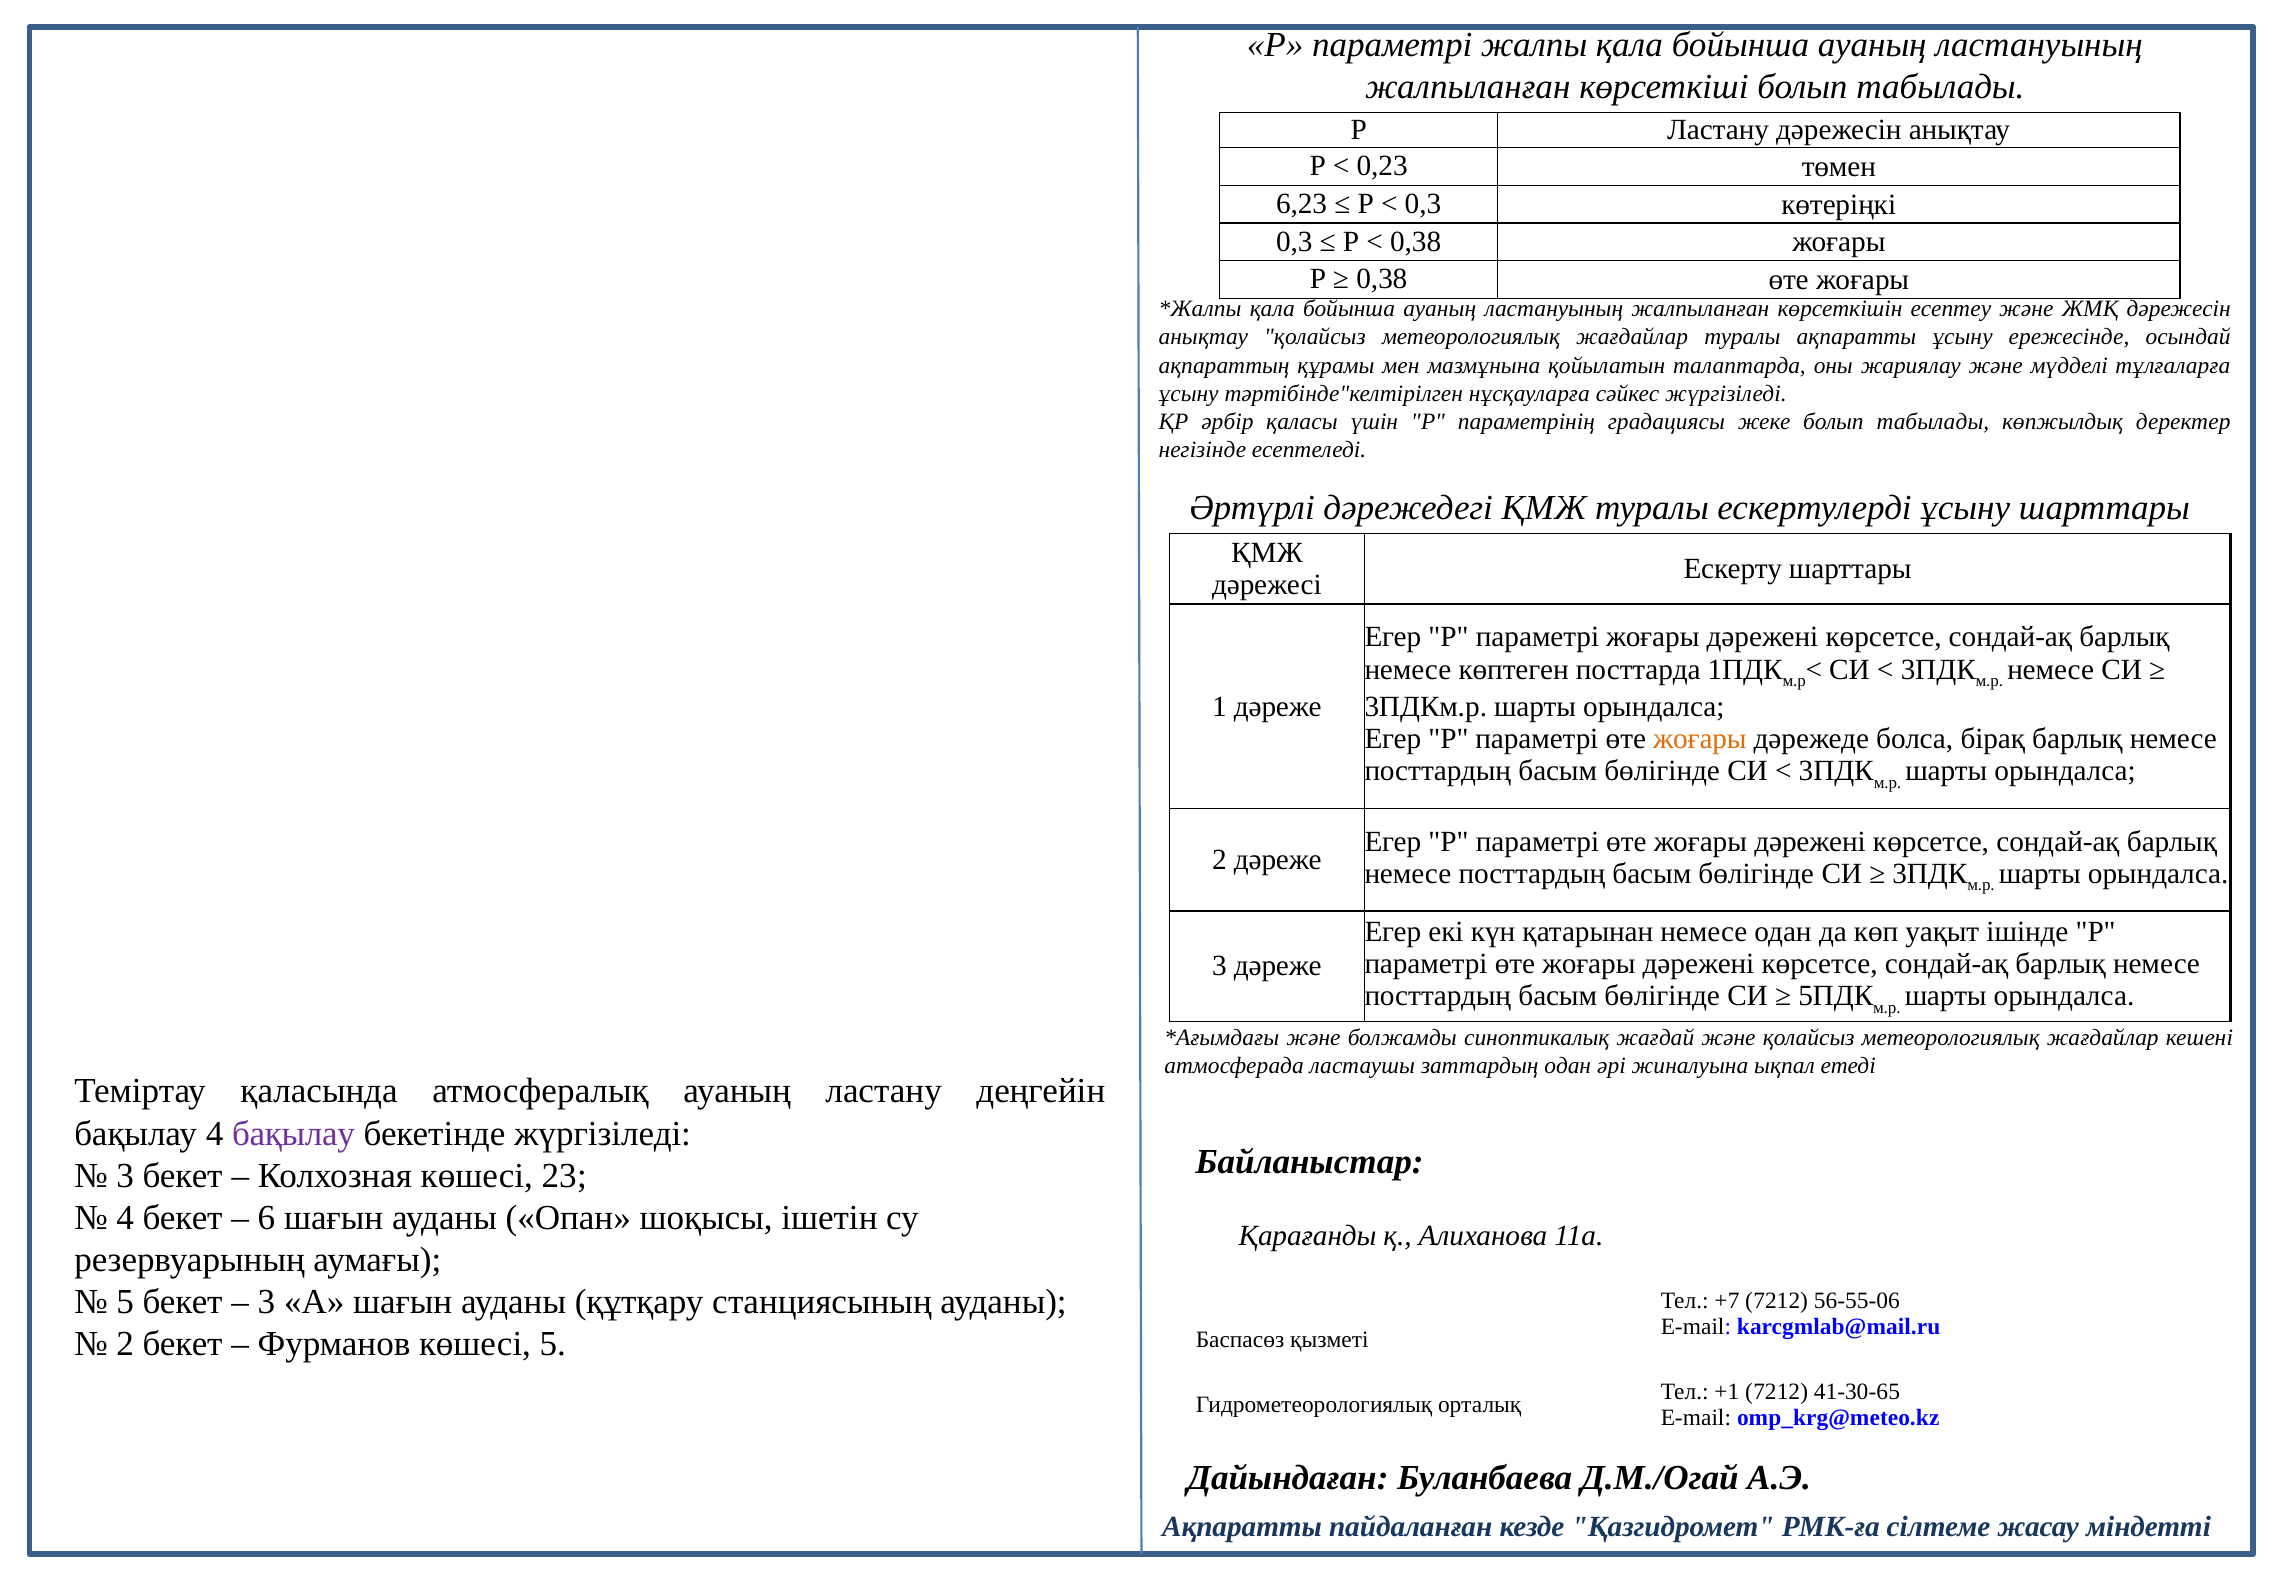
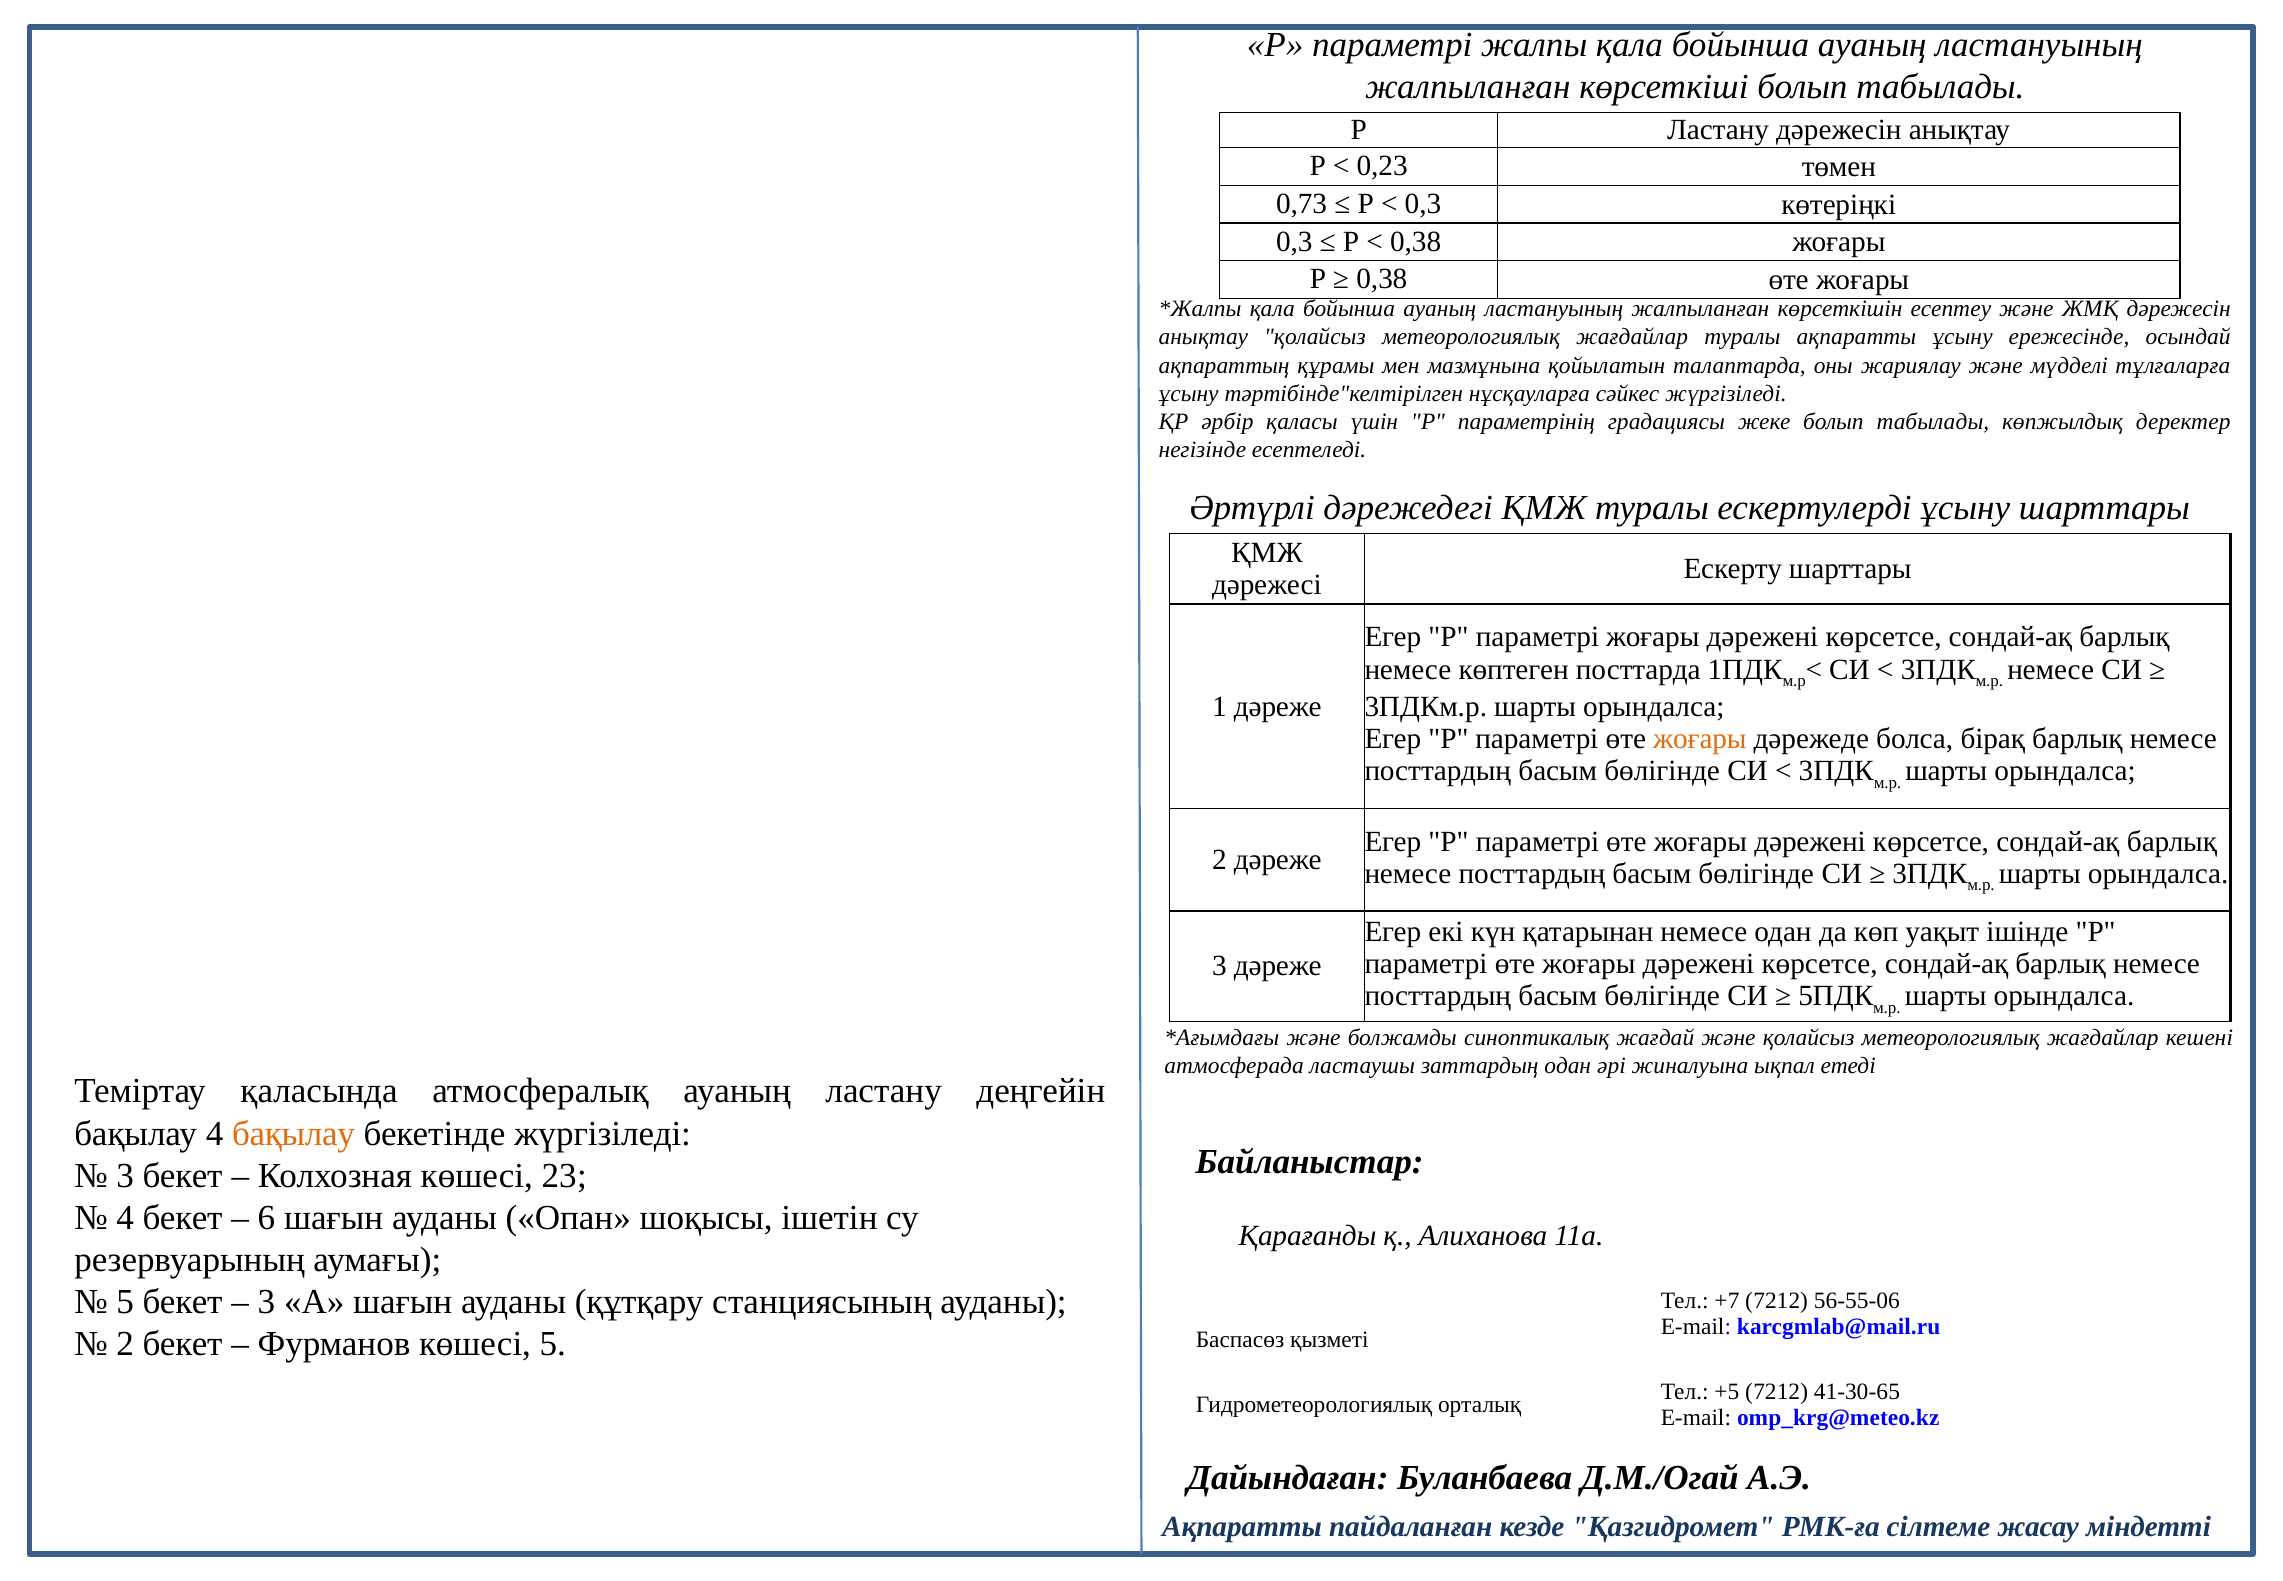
6,23: 6,23 -> 0,73
бақылау at (294, 1133) colour: purple -> orange
+1: +1 -> +5
